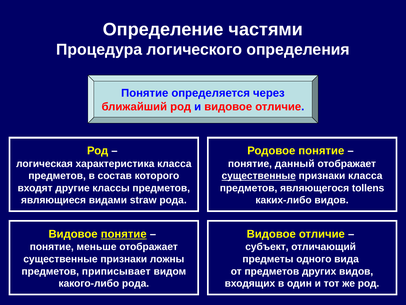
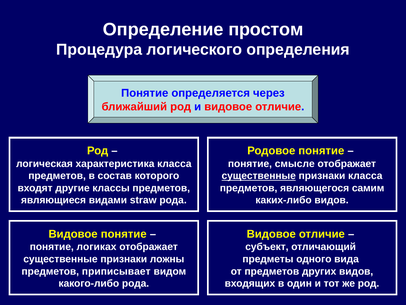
частями: частями -> простом
данный: данный -> смысле
tollens: tollens -> самим
понятие at (124, 234) underline: present -> none
меньше: меньше -> логиках
